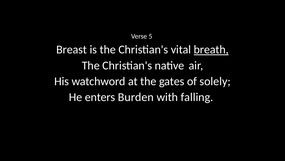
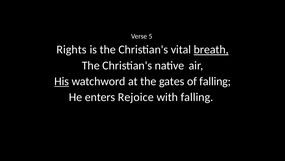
Breast: Breast -> Rights
His underline: none -> present
of solely: solely -> falling
Burden: Burden -> Rejoice
